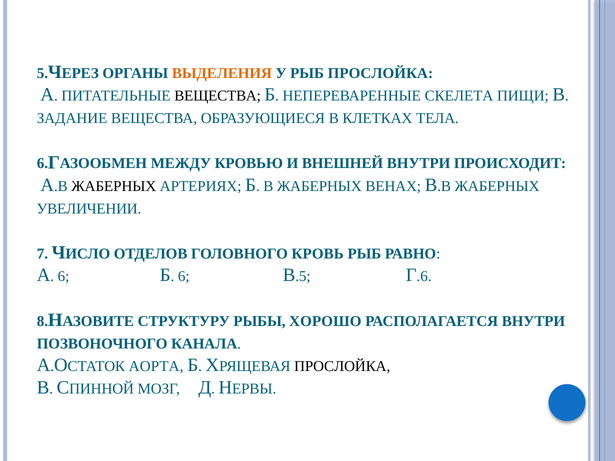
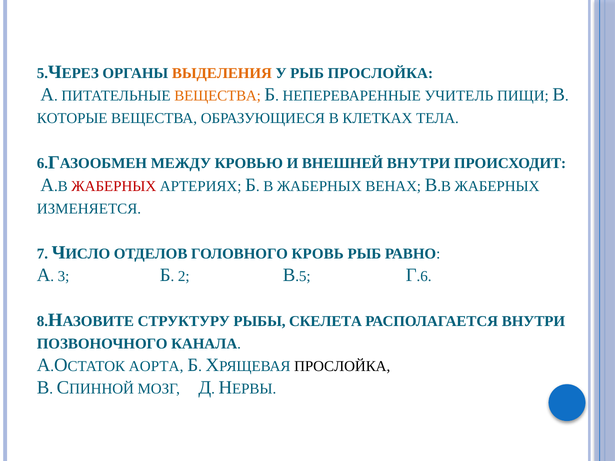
ВЕЩЕСТВА at (218, 96) colour: black -> orange
СКЕЛЕТА: СКЕЛЕТА -> УЧИТЕЛЬ
ЗАДАНИЕ: ЗАДАНИЕ -> КОТОРЫЕ
ЖАБЕРНЫХ at (114, 186) colour: black -> red
УВЕЛИЧЕНИИ: УВЕЛИЧЕНИИ -> ИЗМЕНЯЕТСЯ
6 at (64, 276): 6 -> 3
6 at (184, 276): 6 -> 2
ХОРОШО: ХОРОШО -> СКЕЛЕТА
